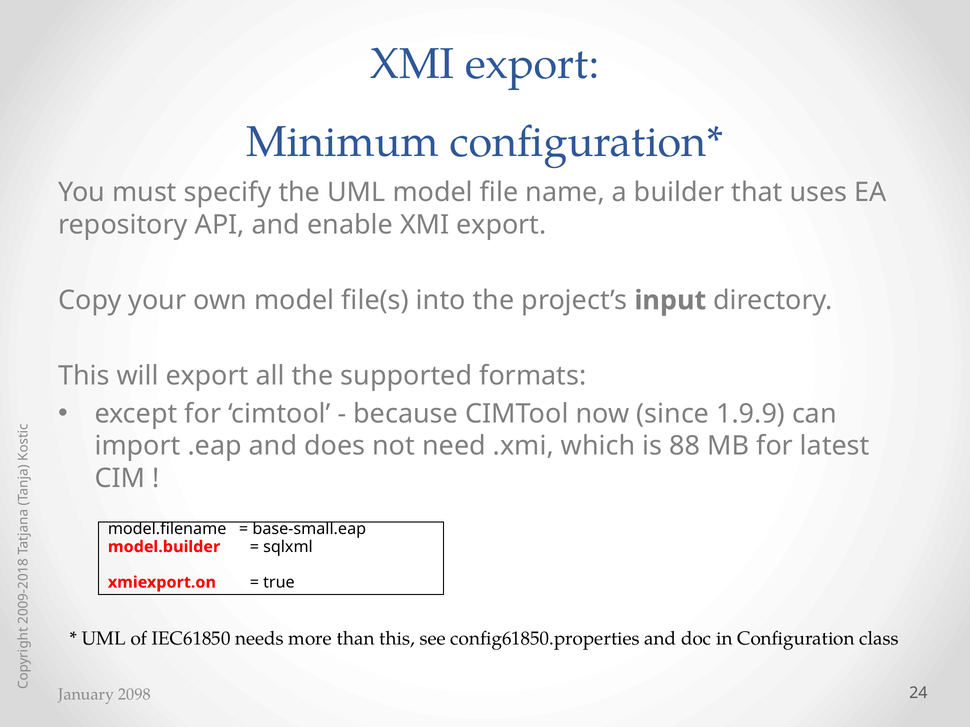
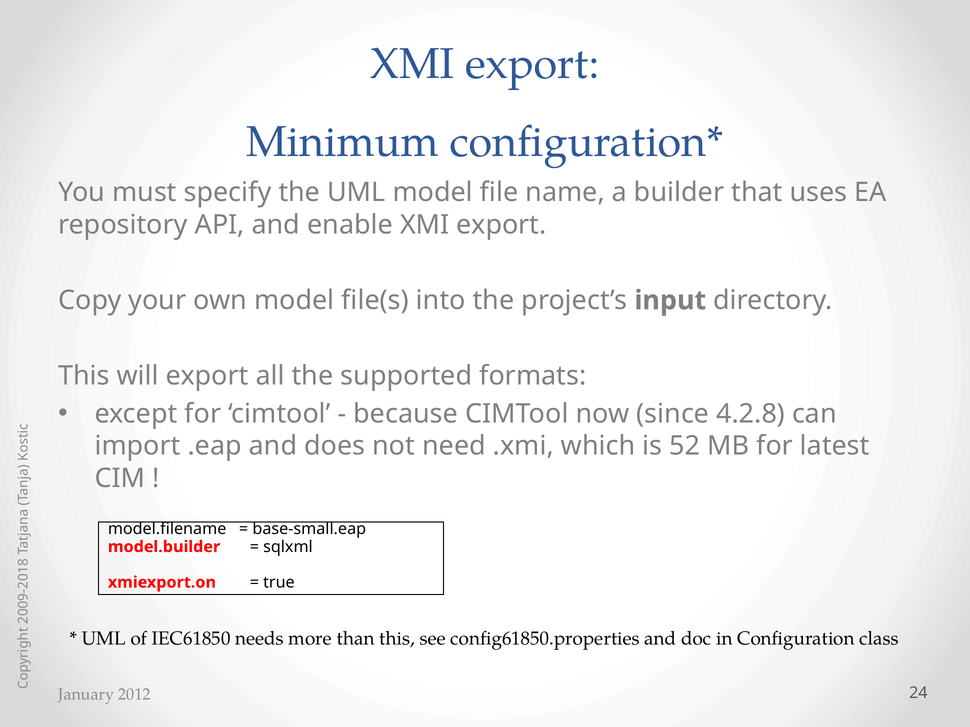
1.9.9: 1.9.9 -> 4.2.8
88: 88 -> 52
2098: 2098 -> 2012
